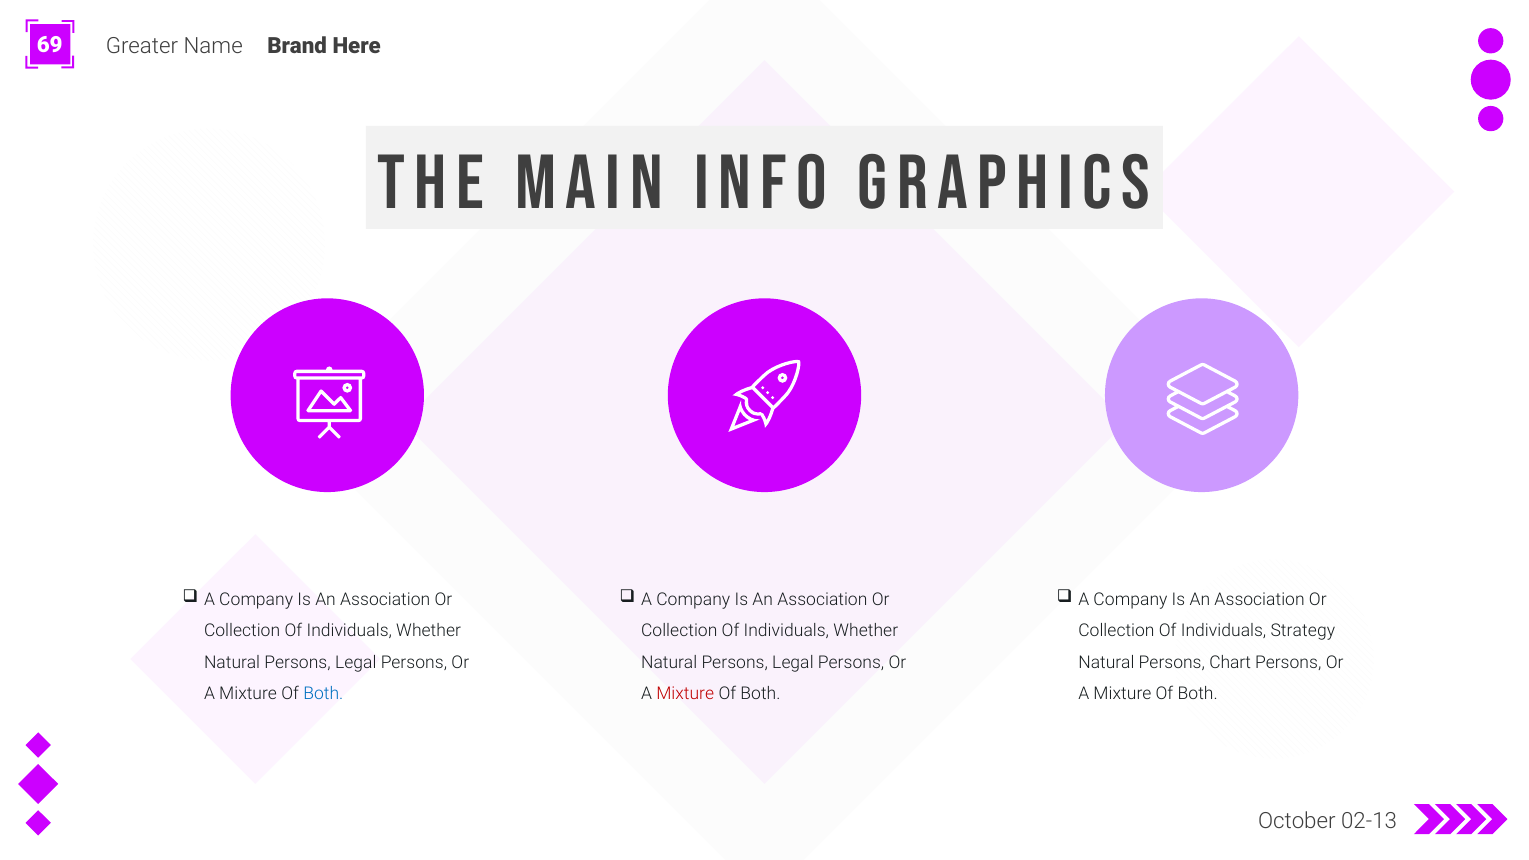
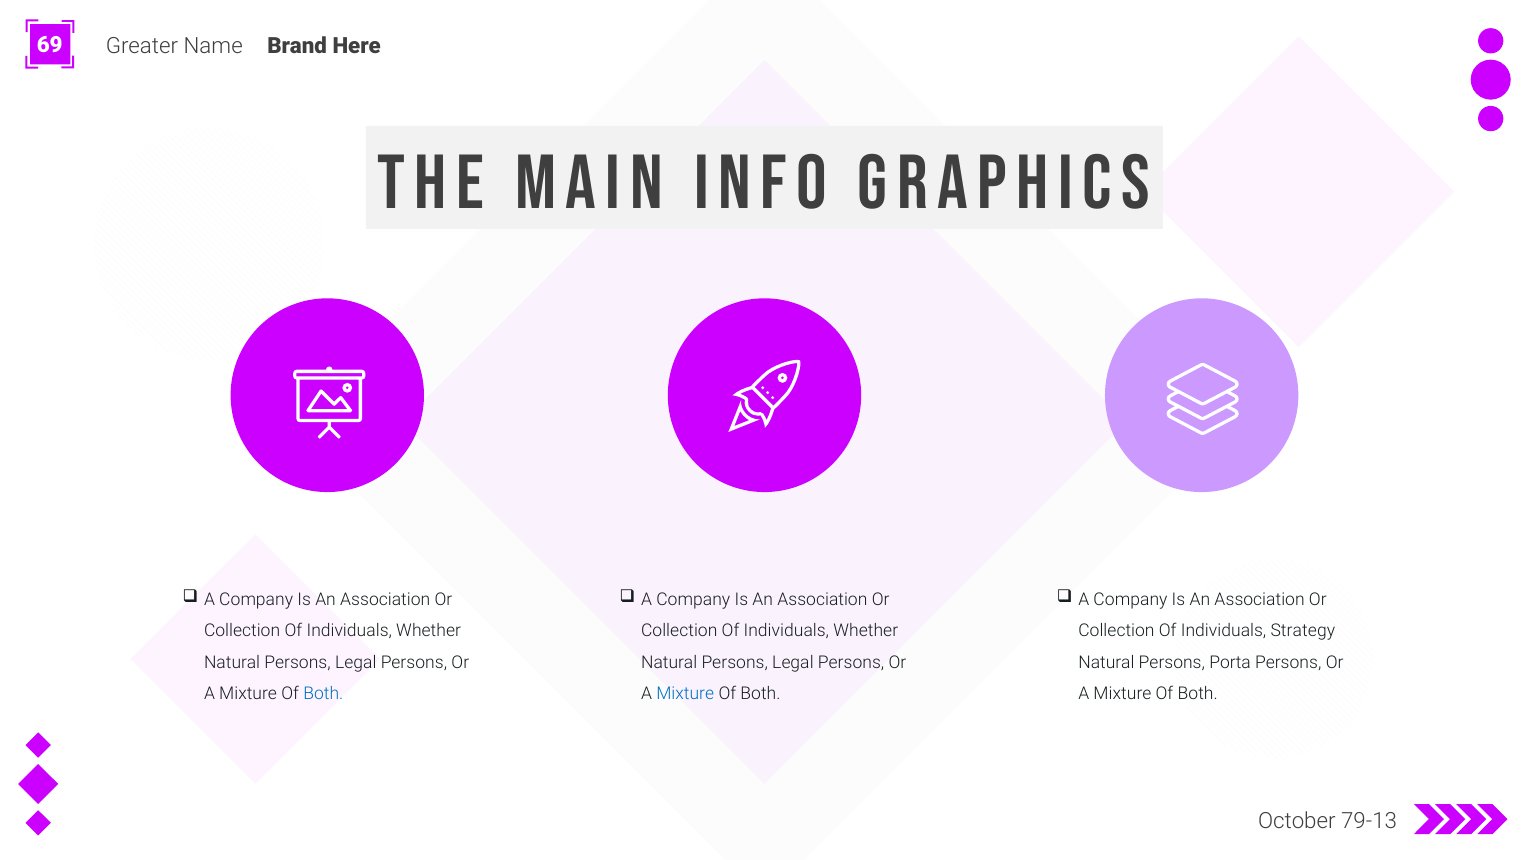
Chart: Chart -> Porta
Mixture at (685, 694) colour: red -> blue
02-13: 02-13 -> 79-13
